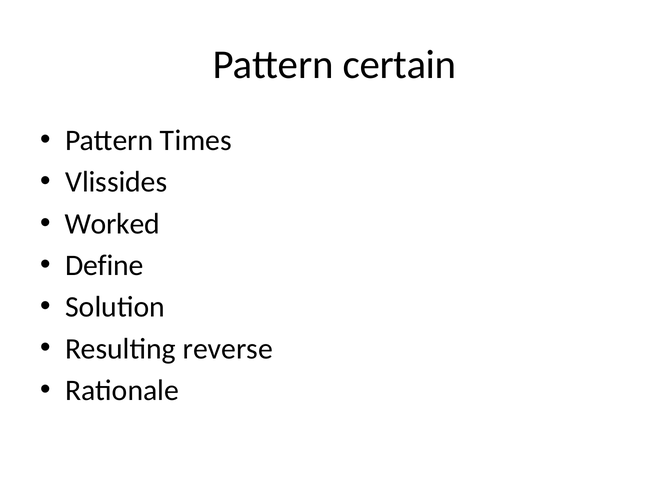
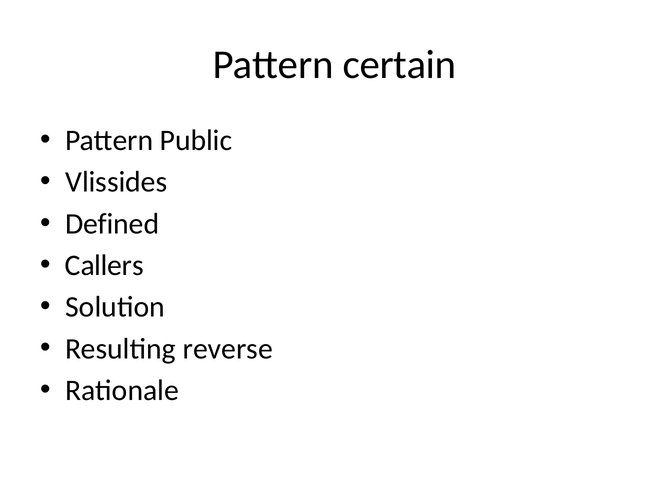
Times: Times -> Public
Worked: Worked -> Defined
Define: Define -> Callers
